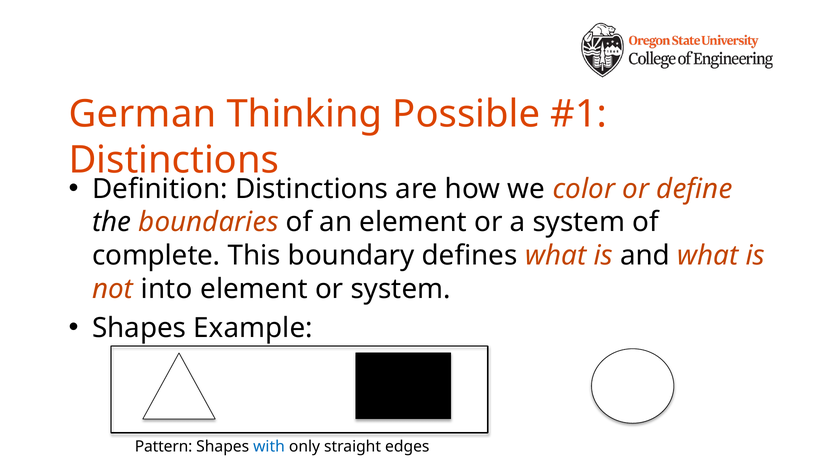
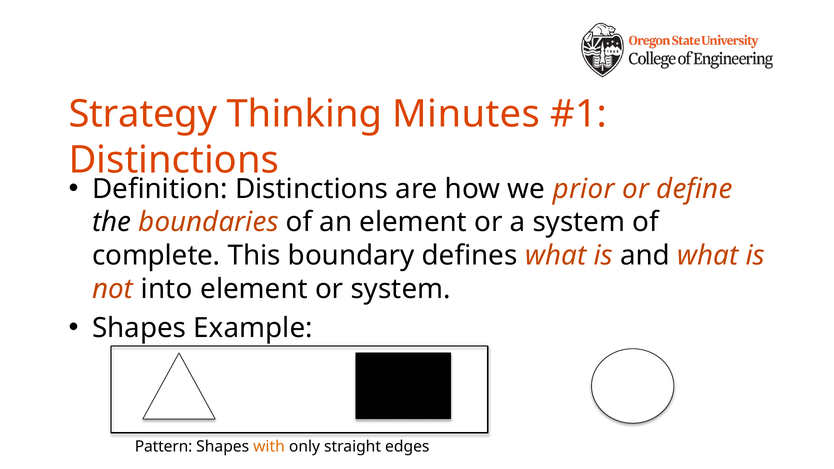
German: German -> Strategy
Possible: Possible -> Minutes
color: color -> prior
with colour: blue -> orange
